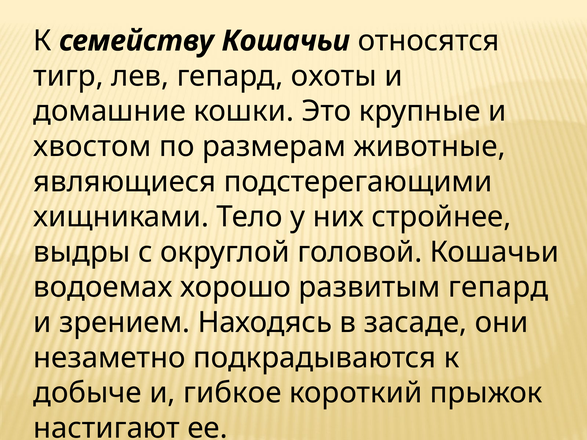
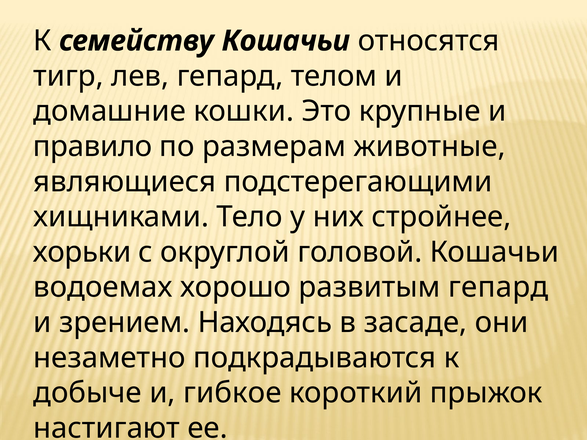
охоты: охоты -> телом
хвостом: хвостом -> правило
выдры: выдры -> хорьки
